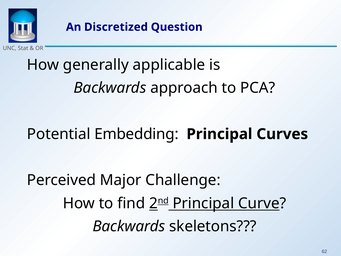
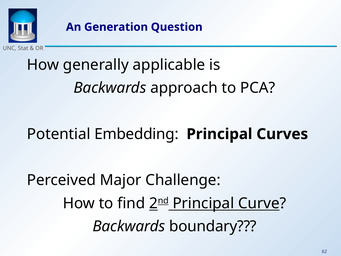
Discretized: Discretized -> Generation
skeletons: skeletons -> boundary
